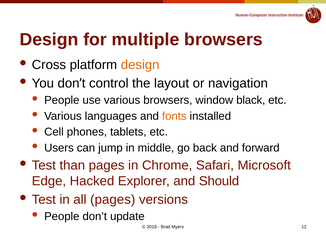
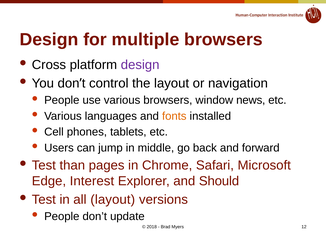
design at (140, 65) colour: orange -> purple
black: black -> news
Hacked: Hacked -> Interest
all pages: pages -> layout
